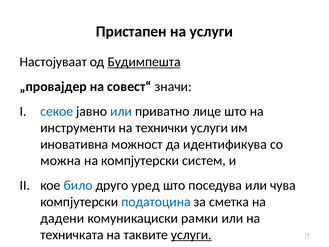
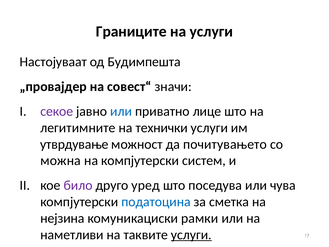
Пристапен: Пристапен -> Границите
Будимпешта underline: present -> none
секое colour: blue -> purple
инструменти: инструменти -> легитимните
иновативна: иновативна -> утврдување
идентификува: идентификува -> почитувањето
било colour: blue -> purple
дадени: дадени -> нејзина
техничката: техничката -> наметливи
